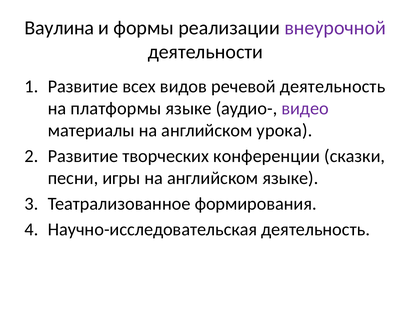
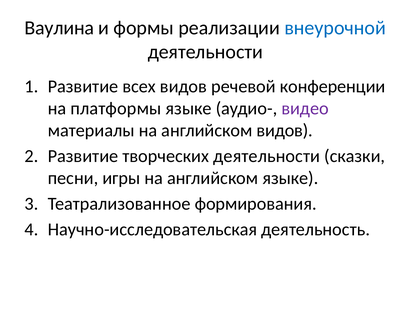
внеурочной colour: purple -> blue
речевой деятельность: деятельность -> конференции
английском урока: урока -> видов
творческих конференции: конференции -> деятельности
